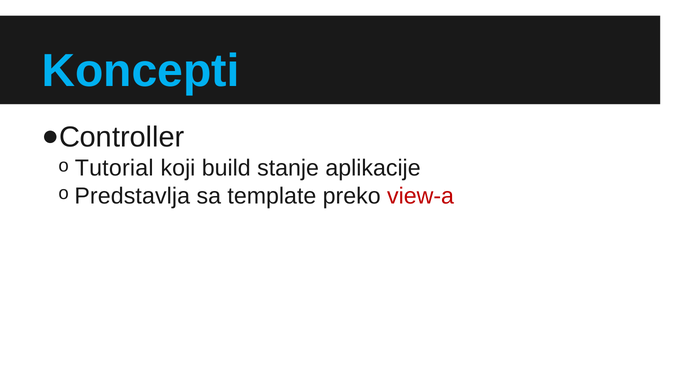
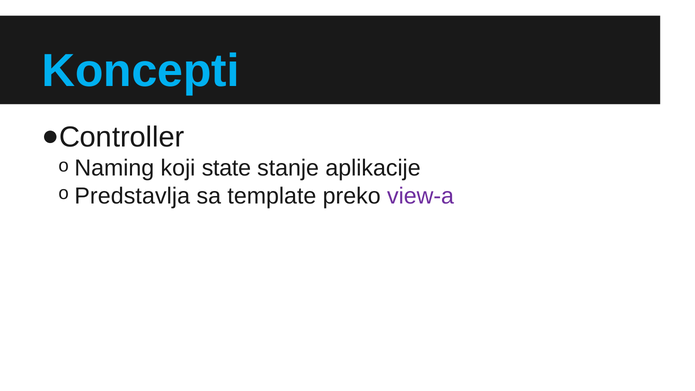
Tutorial: Tutorial -> Naming
build: build -> state
view-a colour: red -> purple
